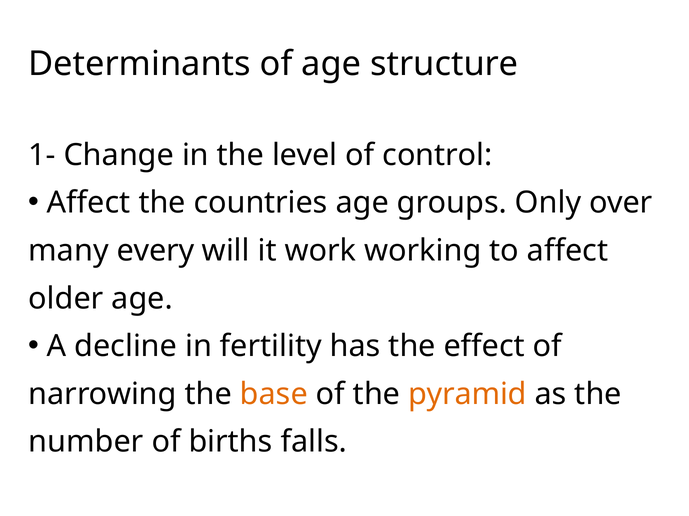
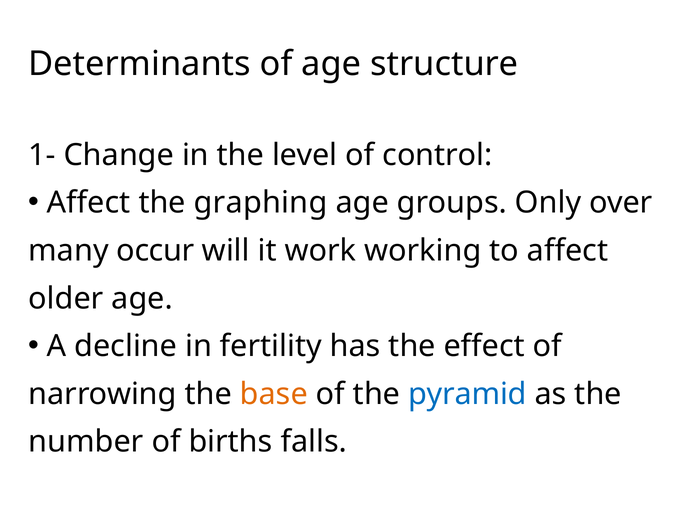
countries: countries -> graphing
every: every -> occur
pyramid colour: orange -> blue
